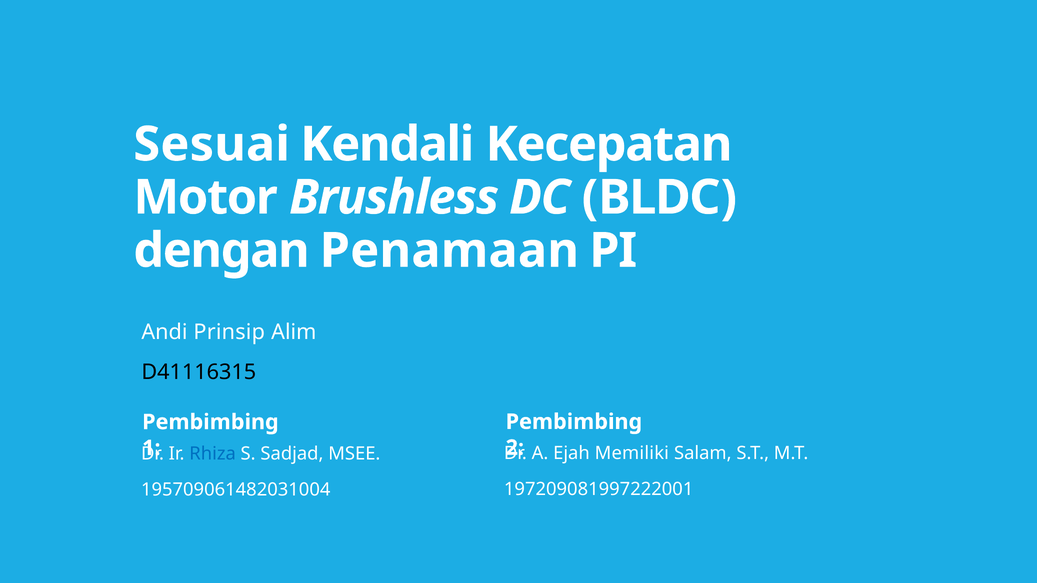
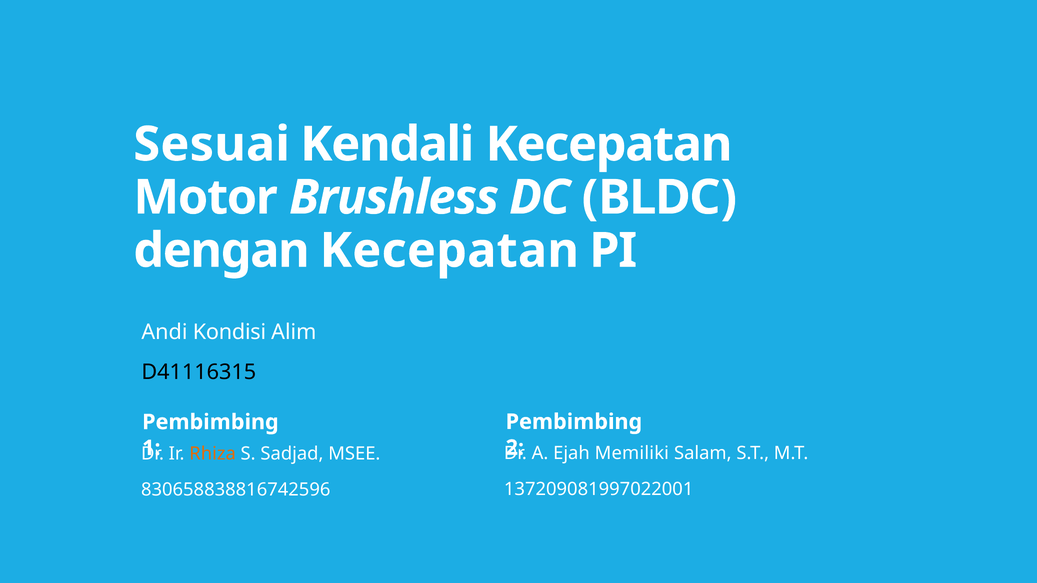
dengan Penamaan: Penamaan -> Kecepatan
Prinsip: Prinsip -> Kondisi
Rhiza colour: blue -> orange
197209081997222001: 197209081997222001 -> 137209081997022001
195709061482031004: 195709061482031004 -> 830658838816742596
